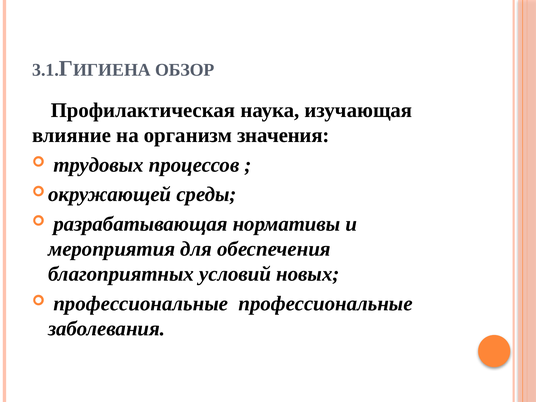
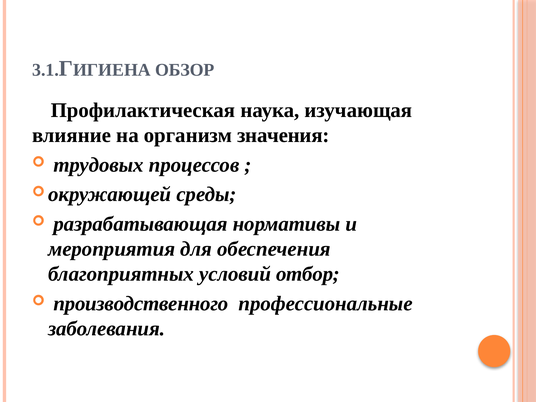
новых: новых -> отбор
профессиональные at (141, 303): профессиональные -> производственного
